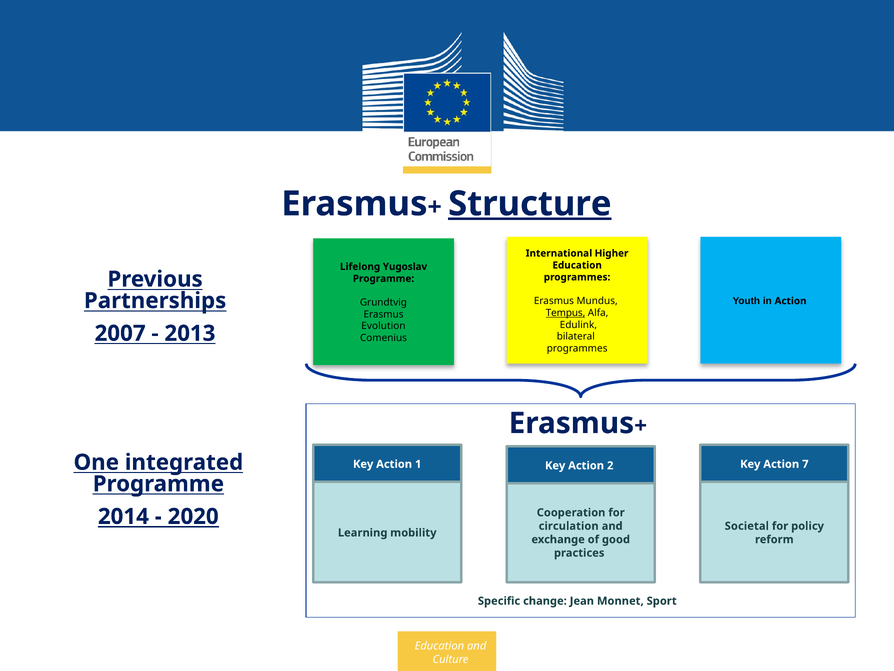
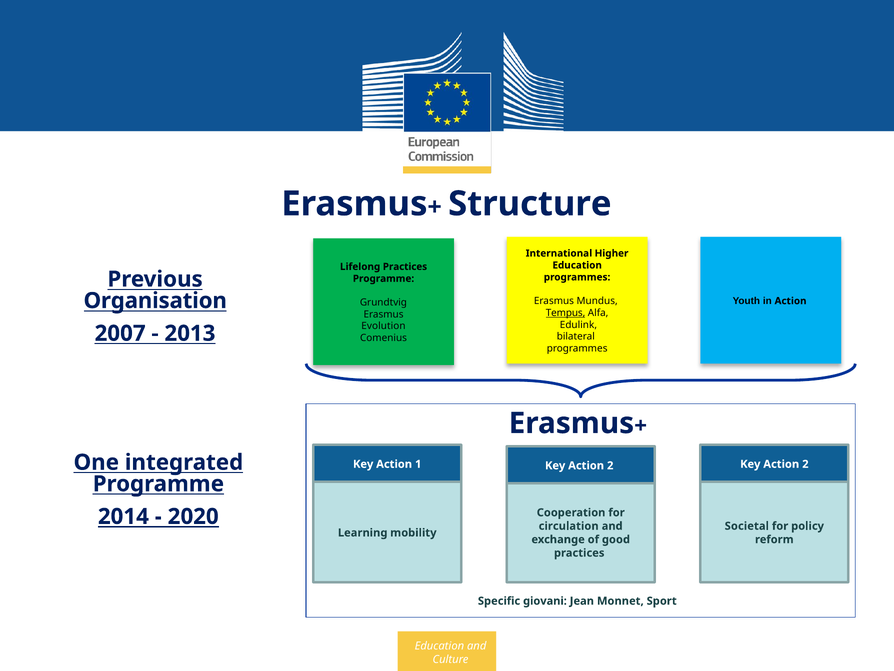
Structure underline: present -> none
Lifelong Yugoslav: Yugoslav -> Practices
Partnerships: Partnerships -> Organisation
7 at (805, 464): 7 -> 2
change: change -> giovani
